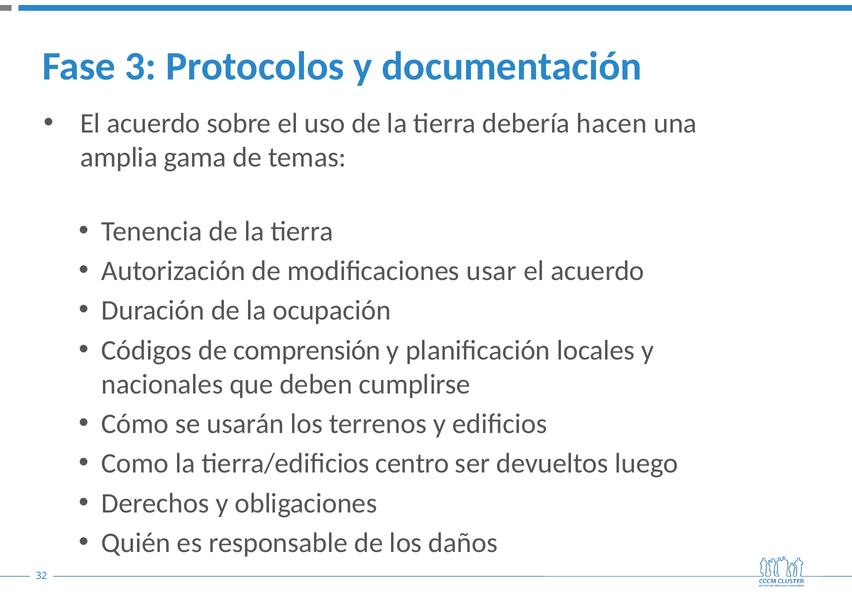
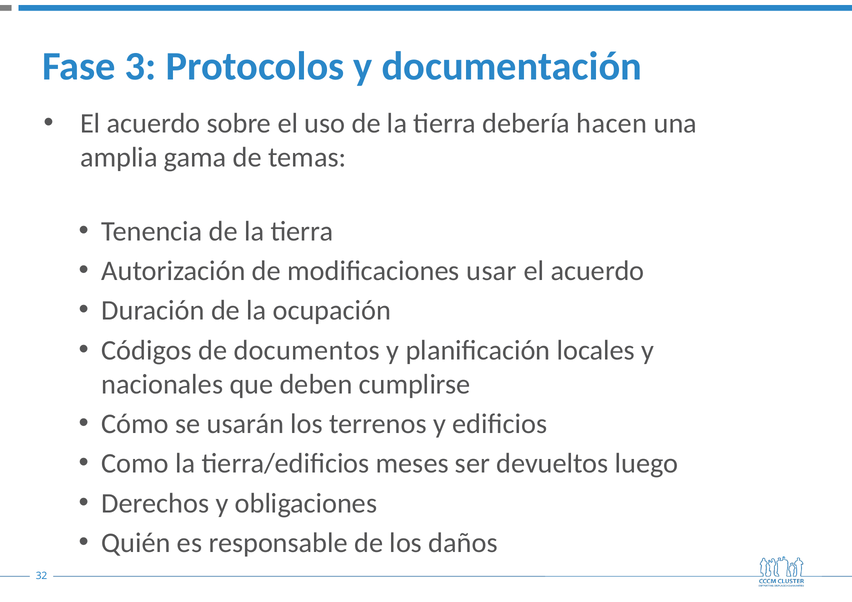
comprensión: comprensión -> documentos
centro: centro -> meses
